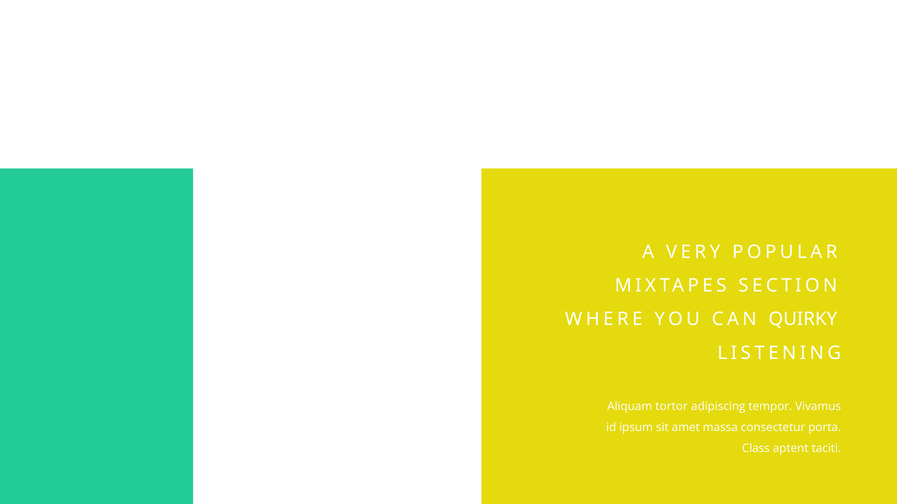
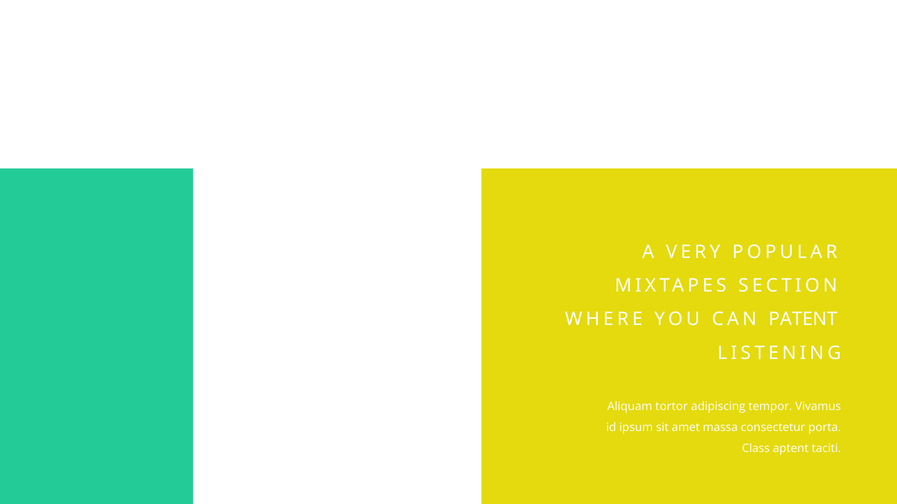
QUIRKY: QUIRKY -> PATENT
